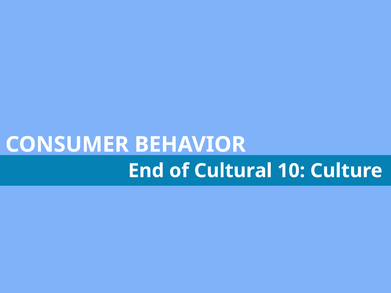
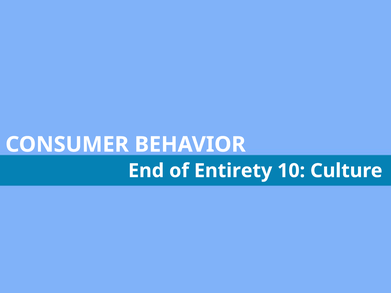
Cultural: Cultural -> Entirety
